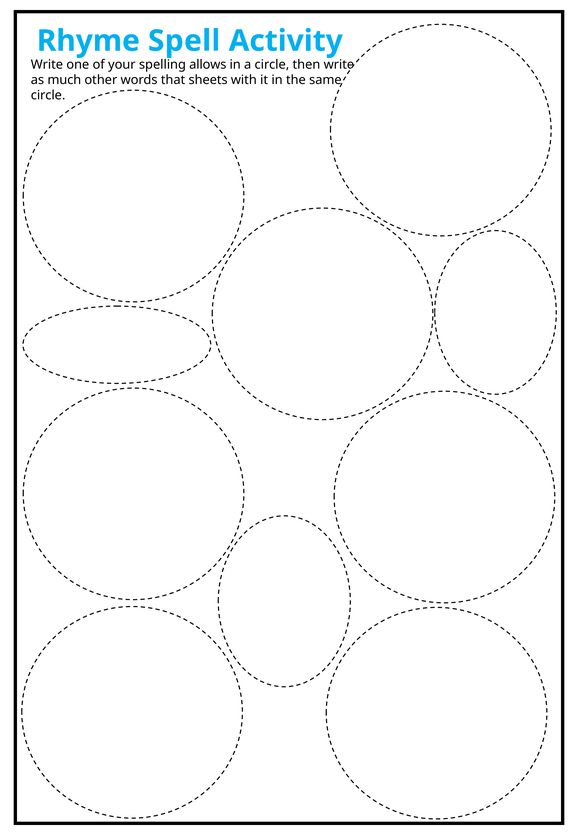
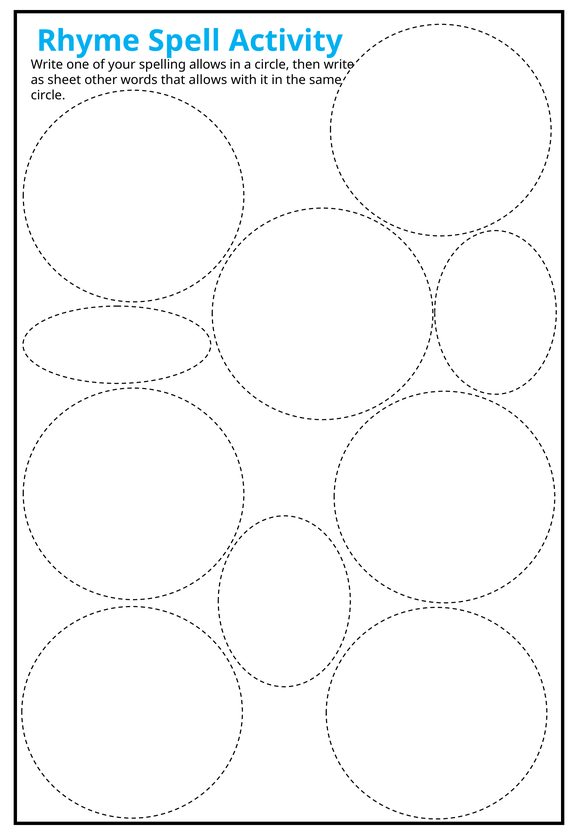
much: much -> sheet
that sheets: sheets -> allows
